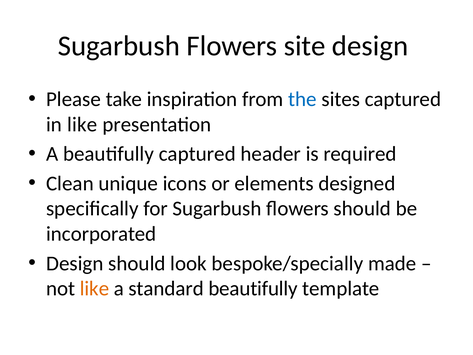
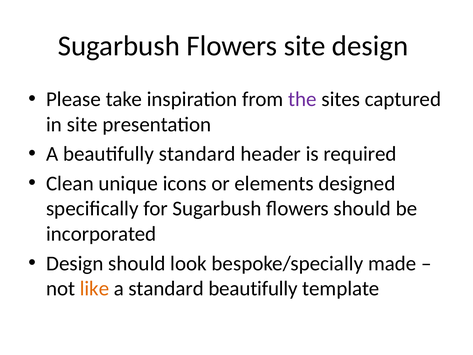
the colour: blue -> purple
in like: like -> site
beautifully captured: captured -> standard
